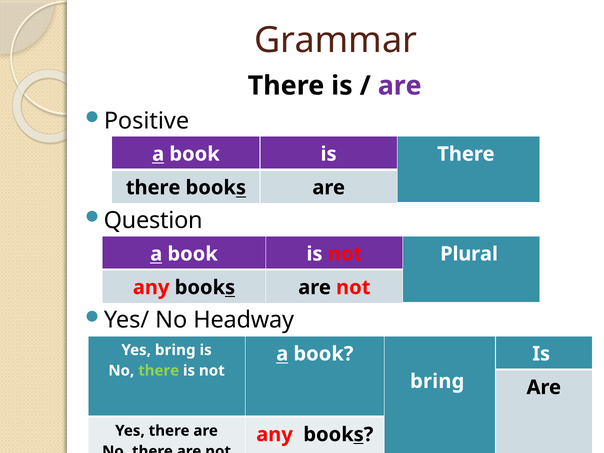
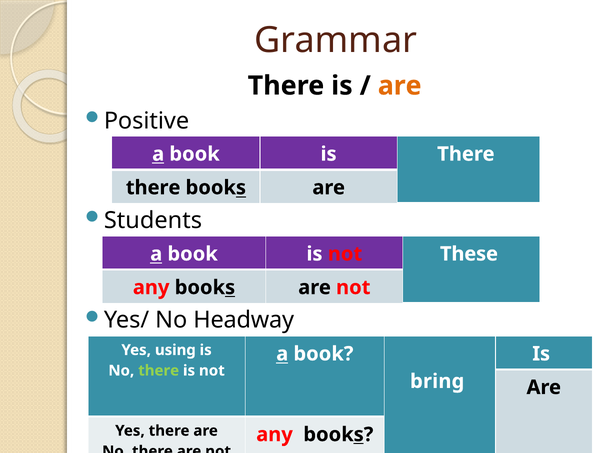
are at (400, 86) colour: purple -> orange
Question: Question -> Students
Plural: Plural -> These
Yes bring: bring -> using
